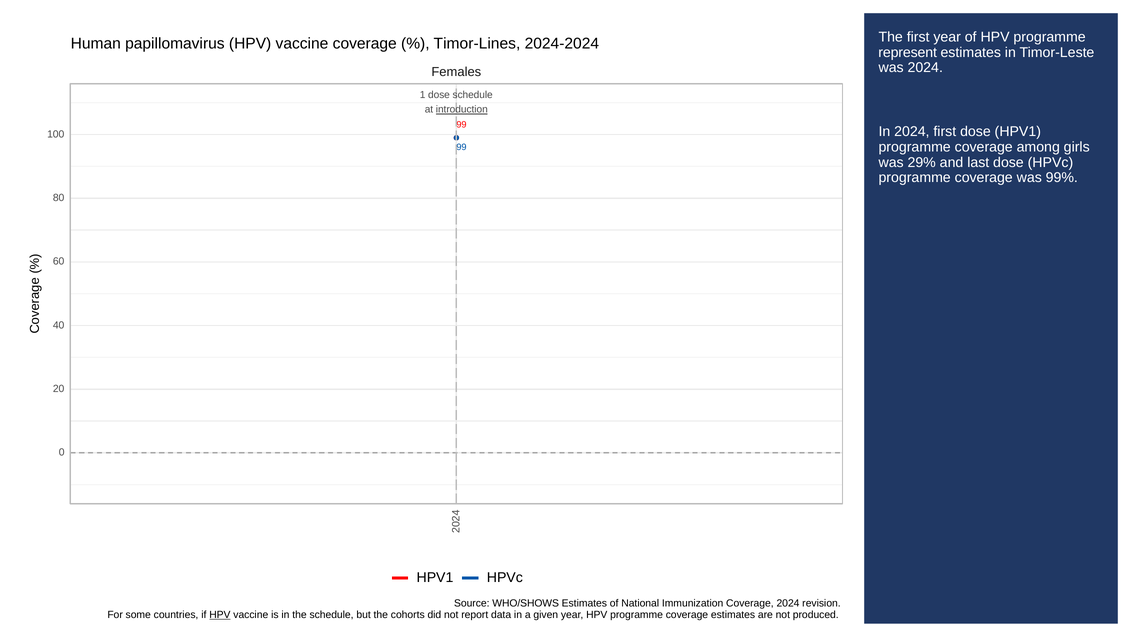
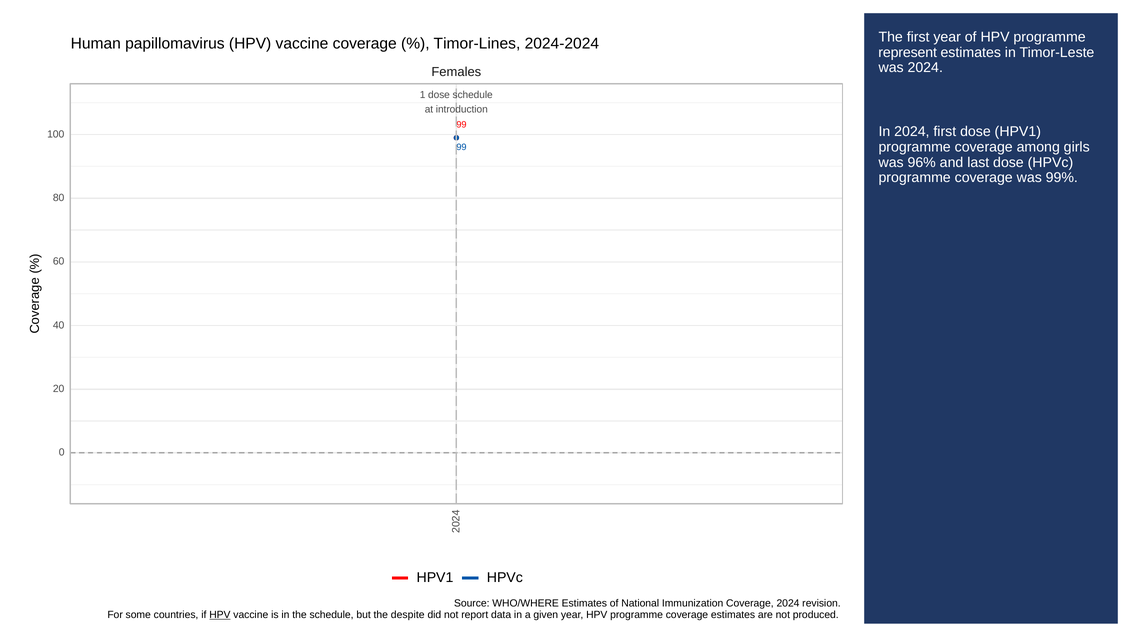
introduction underline: present -> none
29%: 29% -> 96%
WHO/SHOWS: WHO/SHOWS -> WHO/WHERE
cohorts: cohorts -> despite
